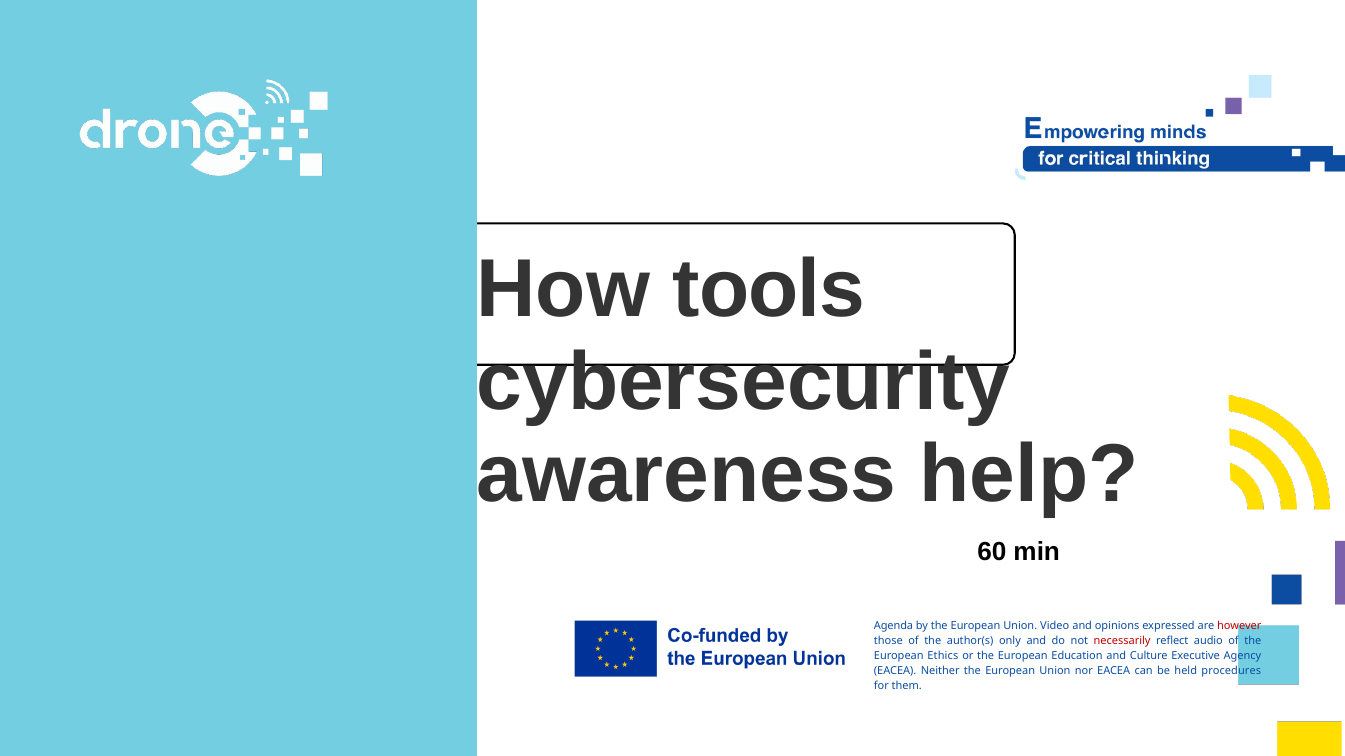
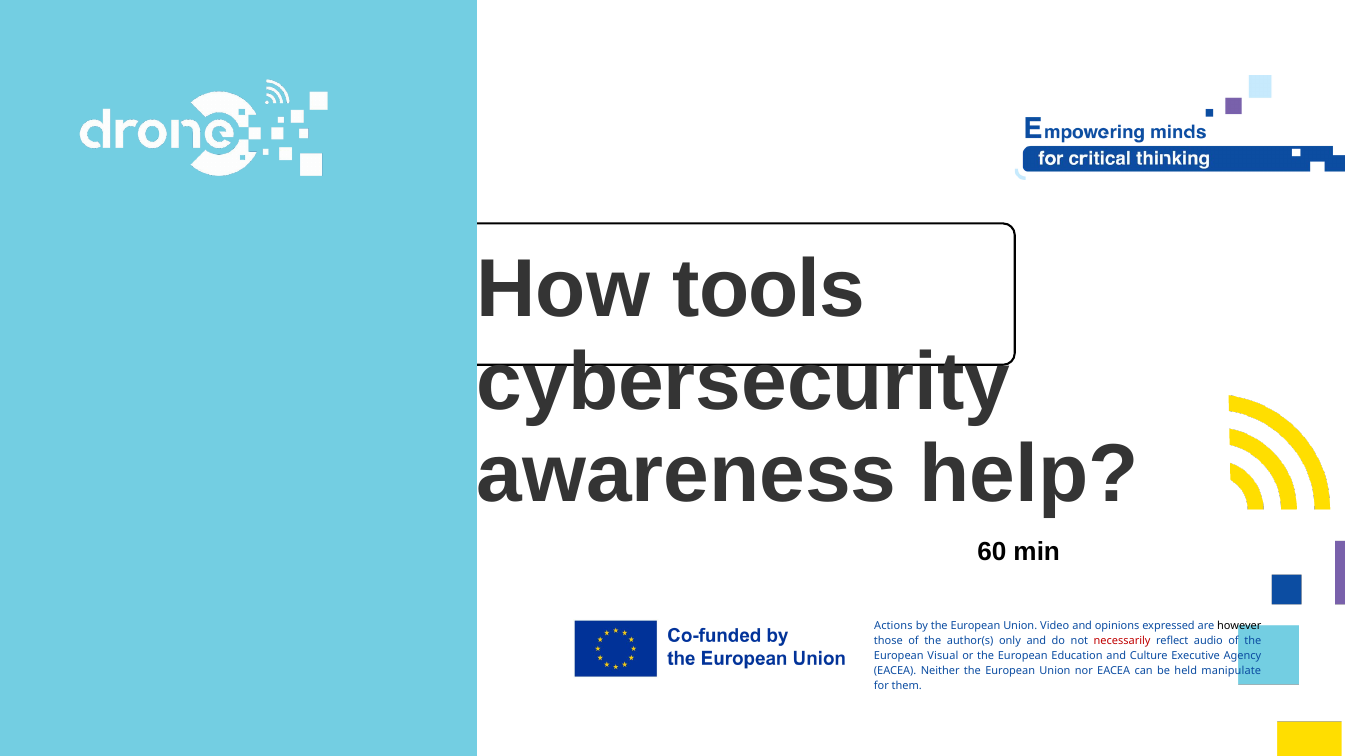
Agenda: Agenda -> Actions
however colour: red -> black
Ethics: Ethics -> Visual
procedures: procedures -> manipulate
